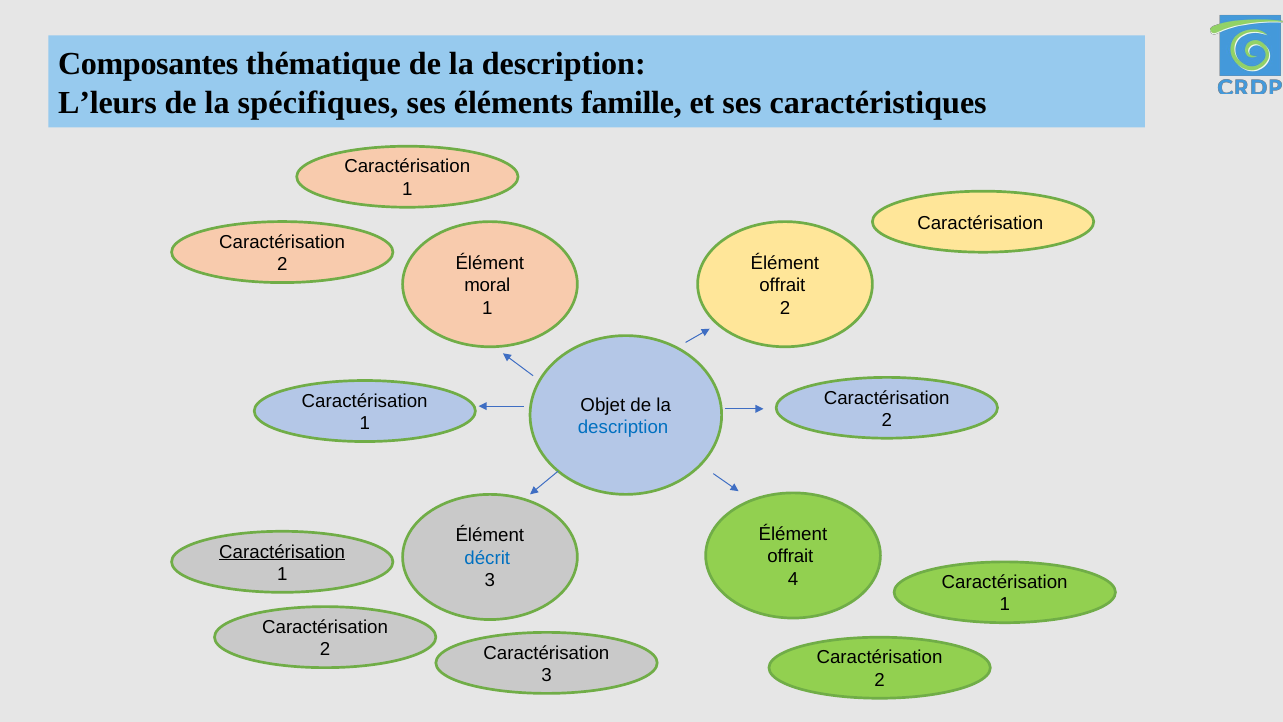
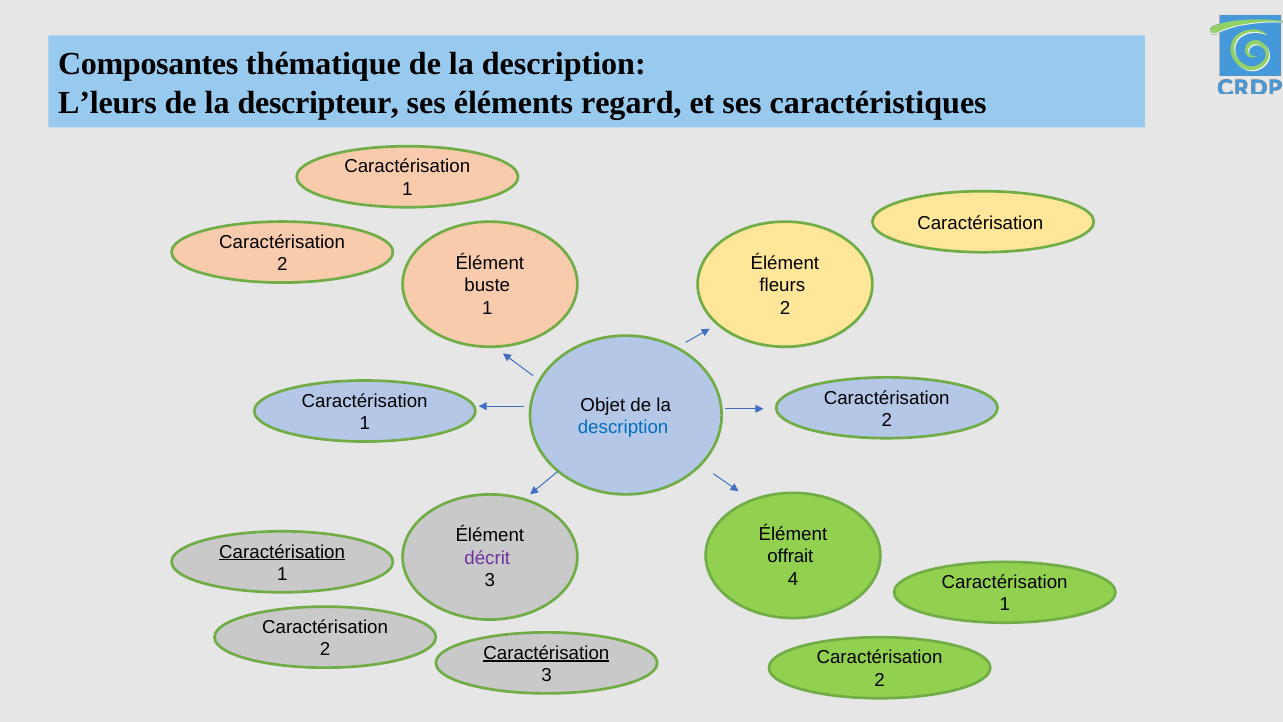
spécifiques: spécifiques -> descripteur
famille: famille -> regard
moral: moral -> buste
offrait at (782, 285): offrait -> fleurs
décrit colour: blue -> purple
Caractérisation at (546, 653) underline: none -> present
